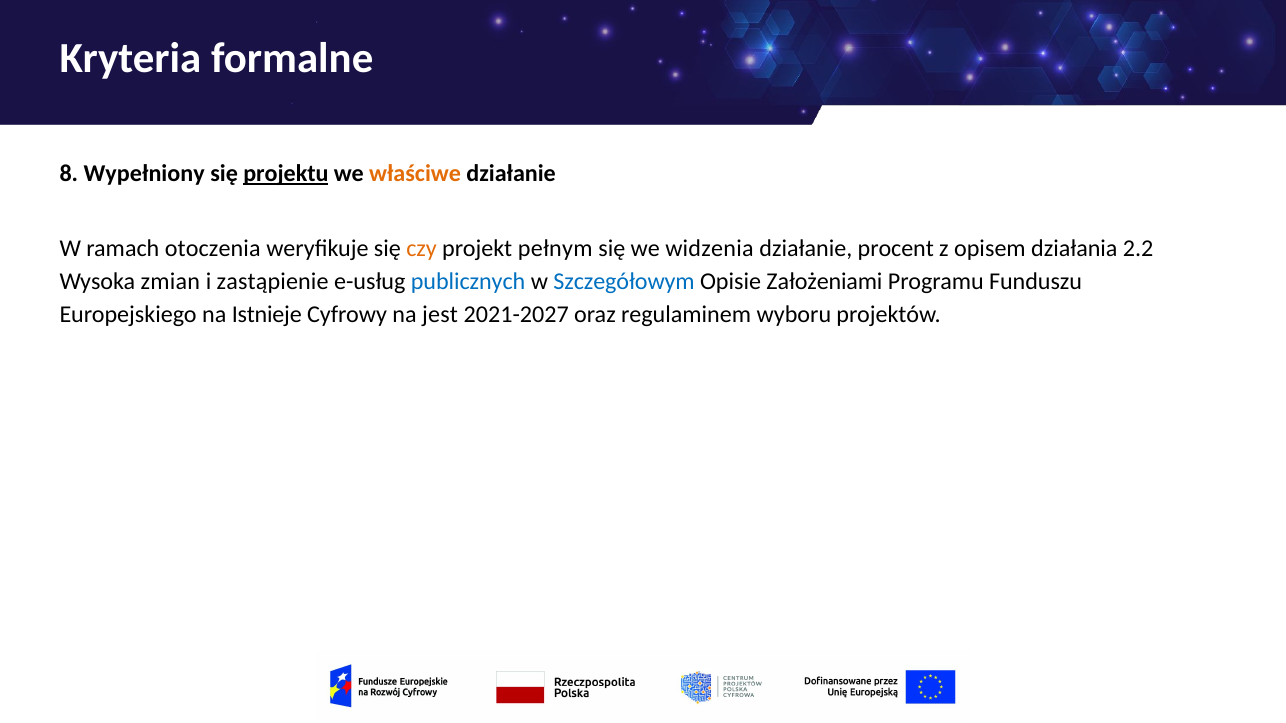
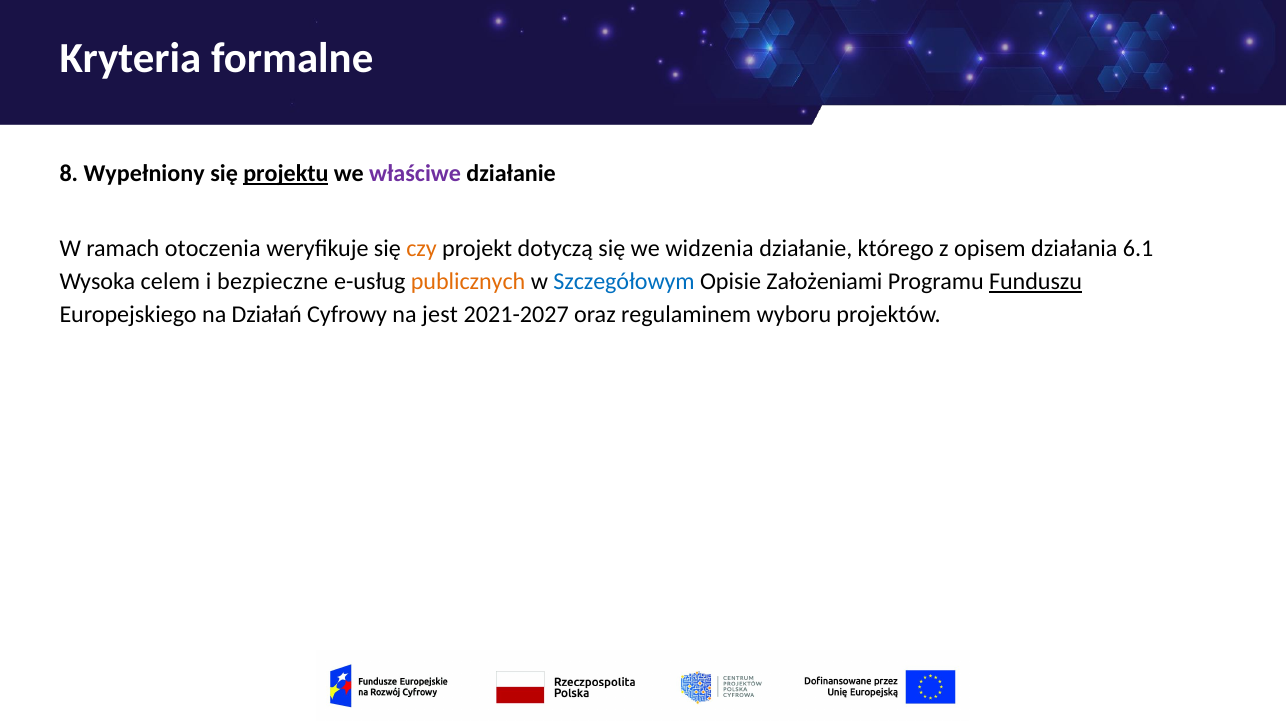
właściwe colour: orange -> purple
pełnym: pełnym -> dotyczą
procent: procent -> którego
2.2: 2.2 -> 6.1
zmian: zmian -> celem
zastąpienie: zastąpienie -> bezpieczne
publicznych colour: blue -> orange
Funduszu underline: none -> present
Istnieje: Istnieje -> Działań
